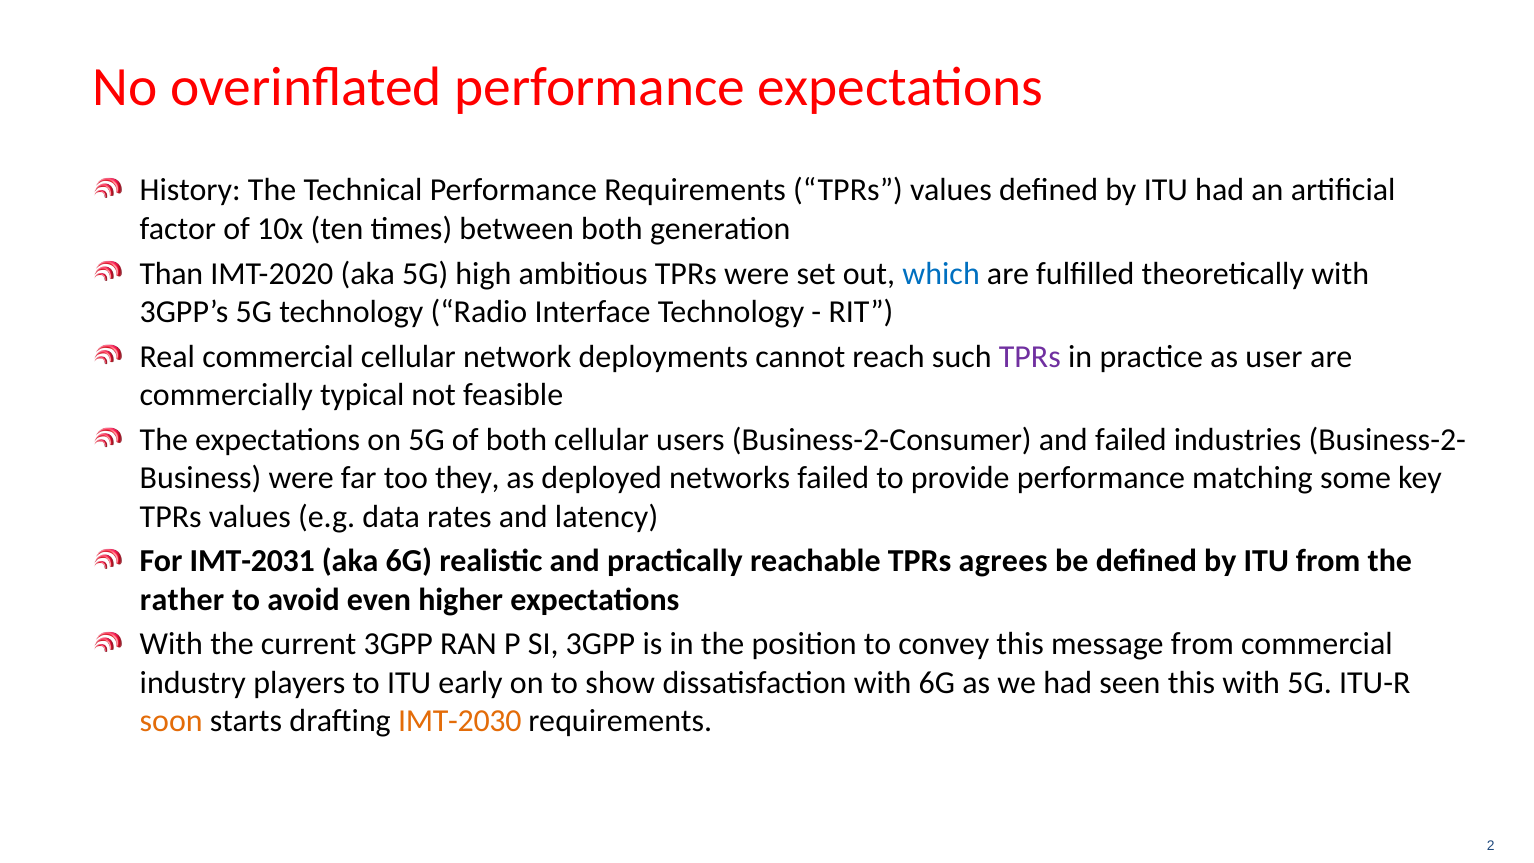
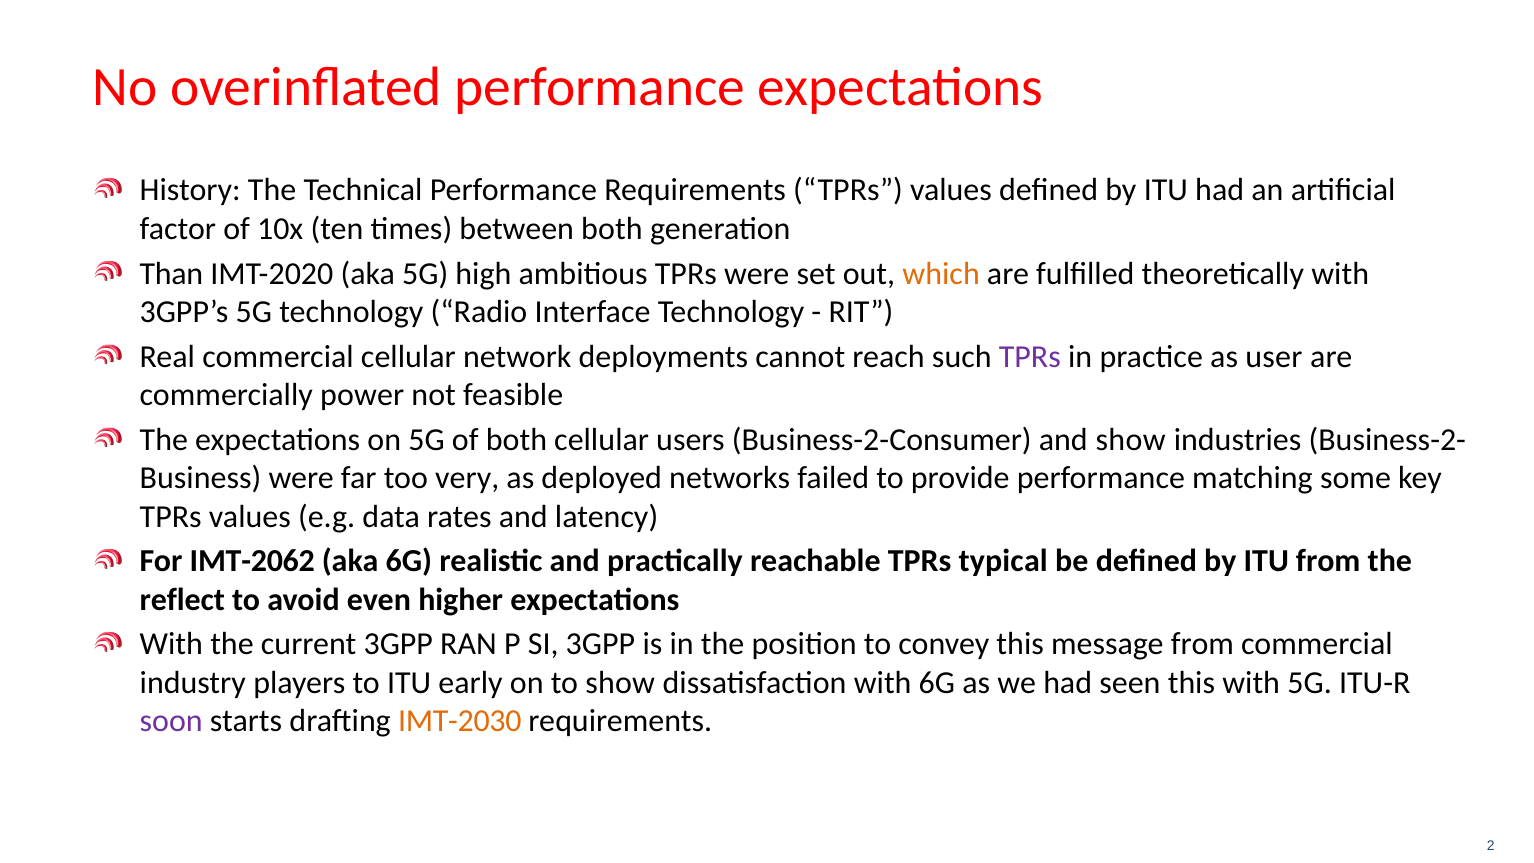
which colour: blue -> orange
typical: typical -> power
and failed: failed -> show
they: they -> very
IMT-2031: IMT-2031 -> IMT-2062
agrees: agrees -> typical
rather: rather -> reflect
soon colour: orange -> purple
